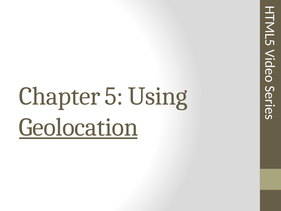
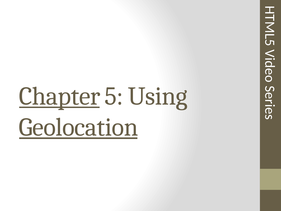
Chapter underline: none -> present
